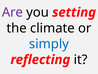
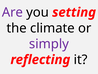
simply colour: blue -> purple
